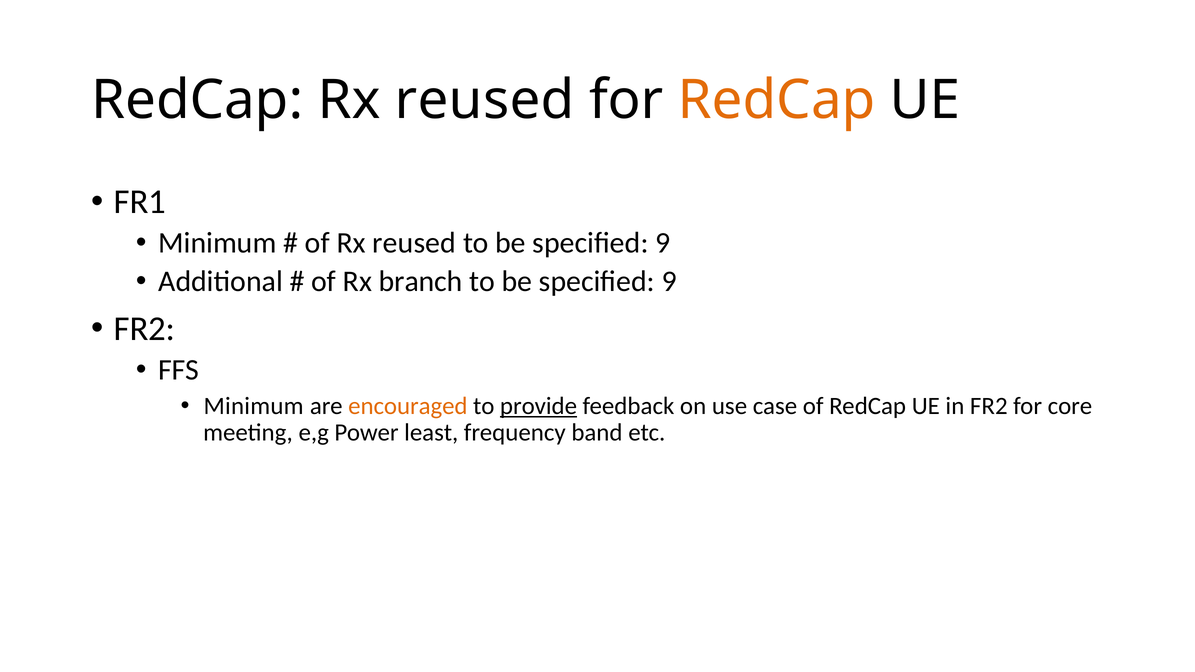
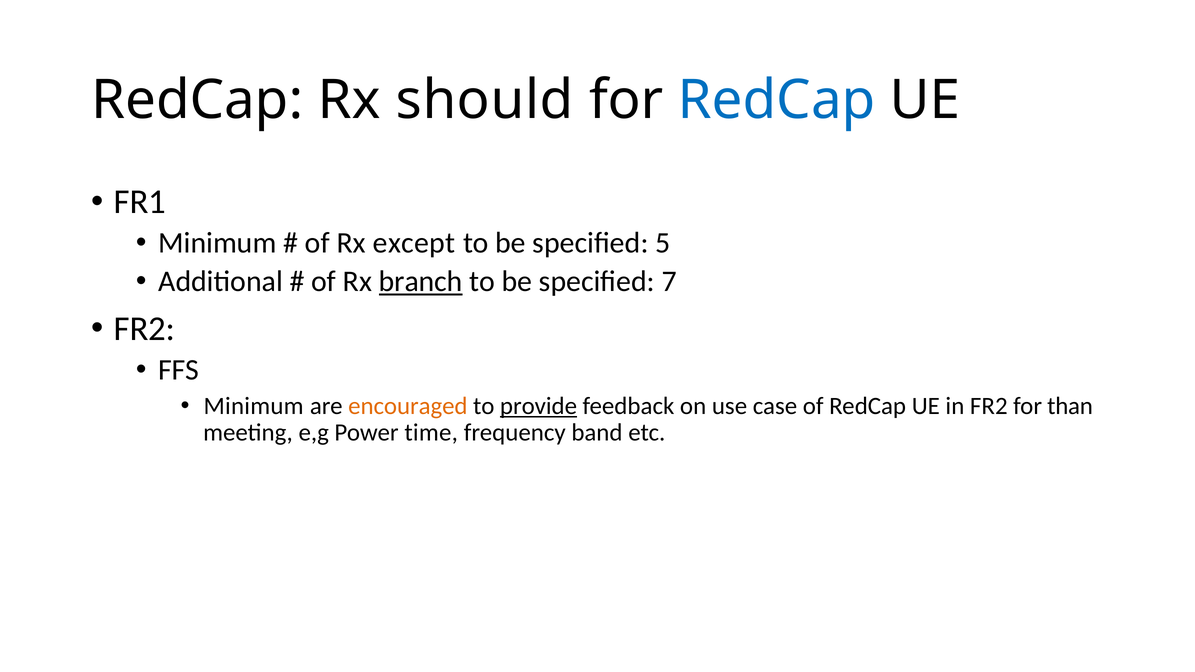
RedCap Rx reused: reused -> should
RedCap at (777, 100) colour: orange -> blue
of Rx reused: reused -> except
9 at (663, 243): 9 -> 5
branch underline: none -> present
9 at (669, 282): 9 -> 7
core: core -> than
least: least -> time
